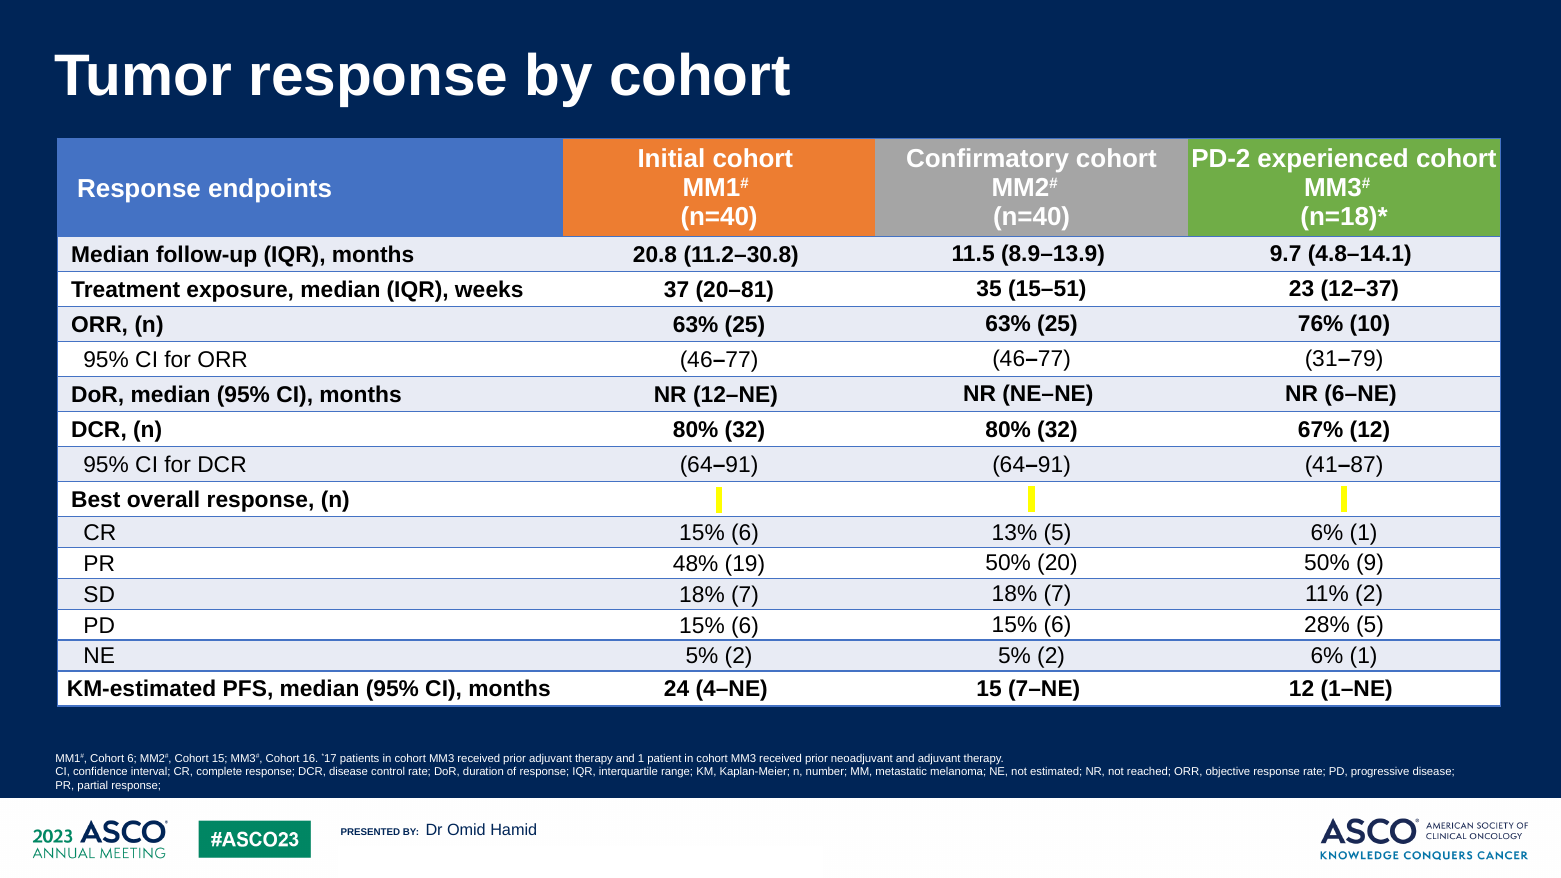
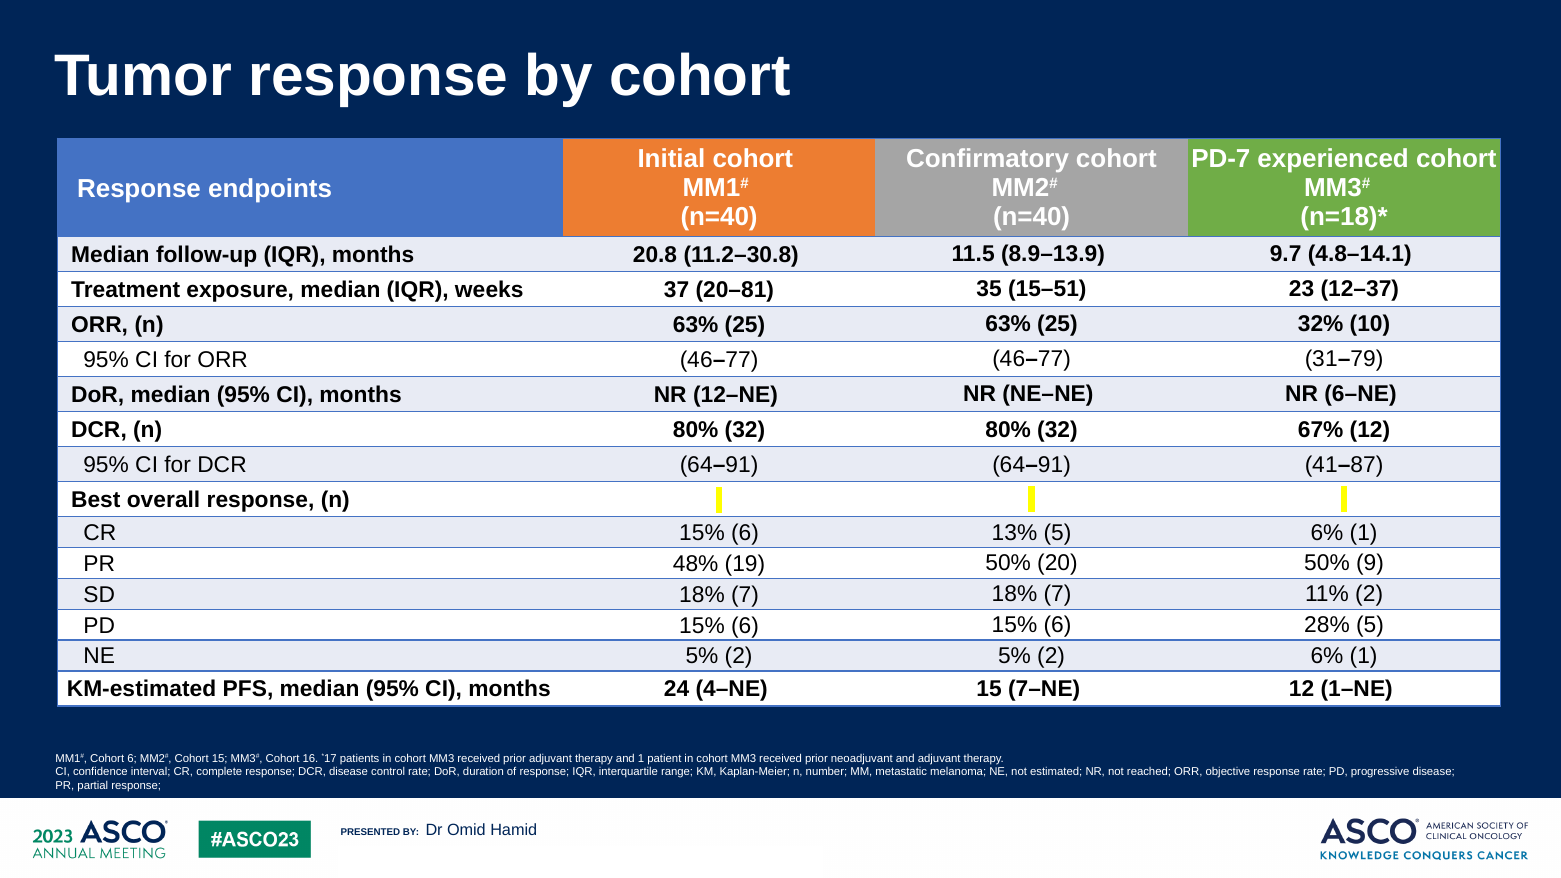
PD-2: PD-2 -> PD-7
76%: 76% -> 32%
